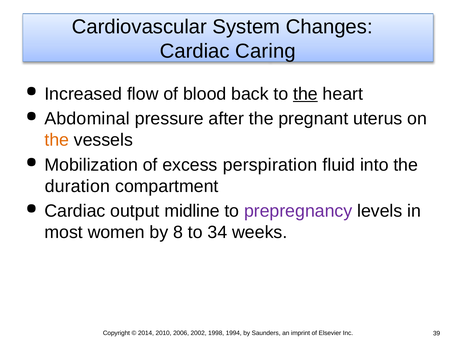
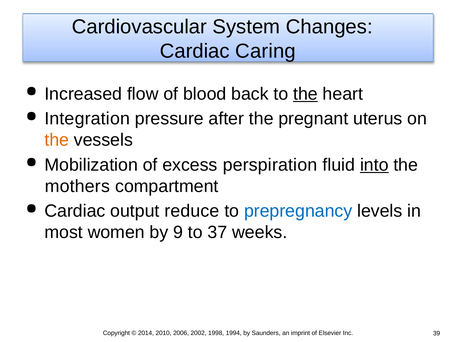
Abdominal: Abdominal -> Integration
into underline: none -> present
duration: duration -> mothers
midline: midline -> reduce
prepregnancy colour: purple -> blue
8: 8 -> 9
34: 34 -> 37
